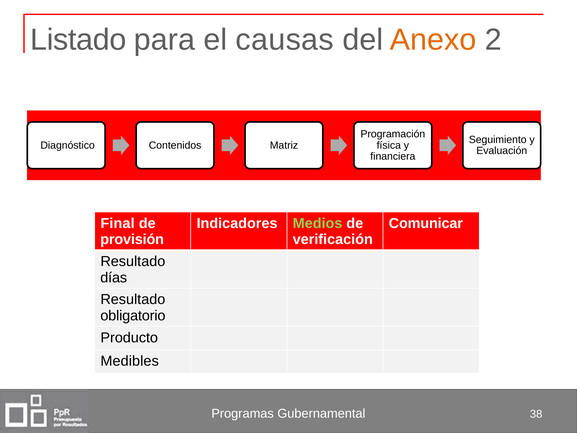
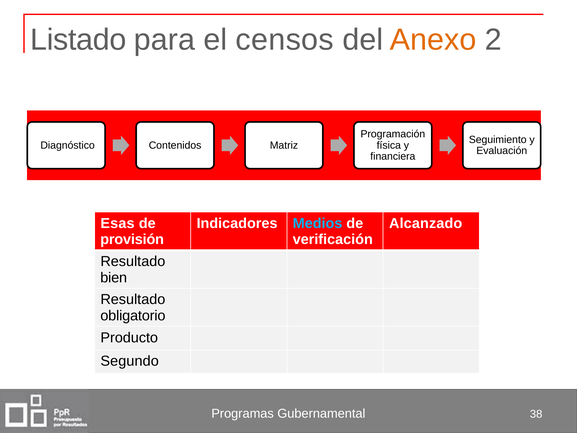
causas: causas -> censos
Final: Final -> Esas
Medios colour: light green -> light blue
Comunicar: Comunicar -> Alcanzado
días: días -> bien
Medibles: Medibles -> Segundo
